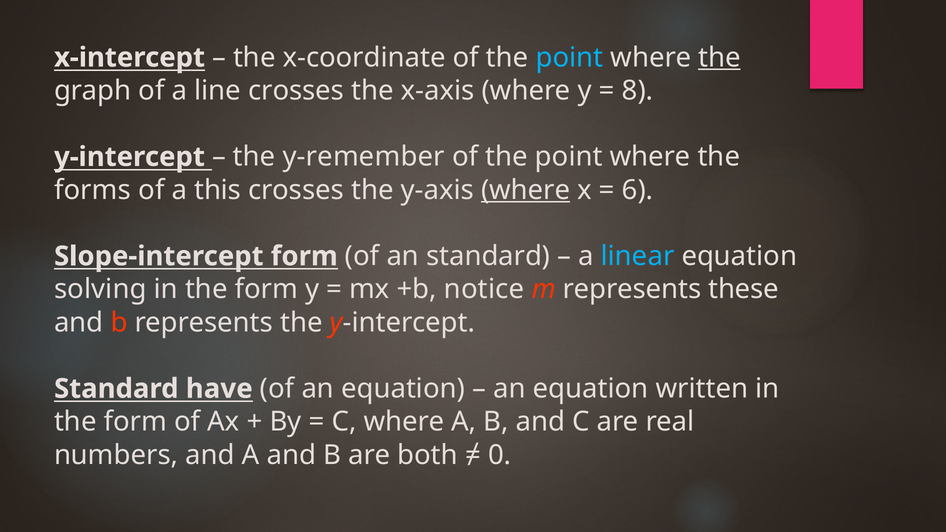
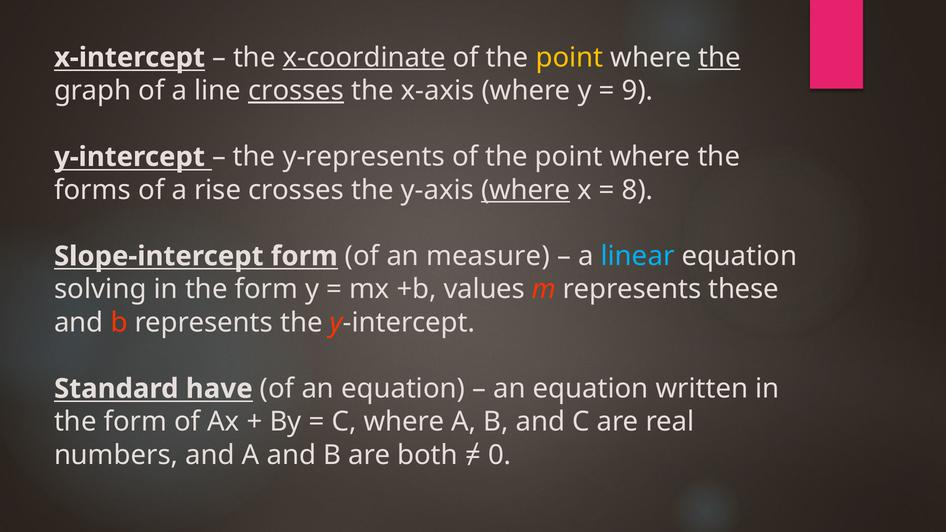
x-coordinate underline: none -> present
point at (569, 58) colour: light blue -> yellow
crosses at (296, 91) underline: none -> present
8: 8 -> 9
y-remember: y-remember -> y-represents
this: this -> rise
6: 6 -> 8
an standard: standard -> measure
notice: notice -> values
